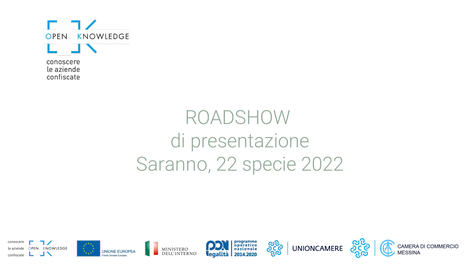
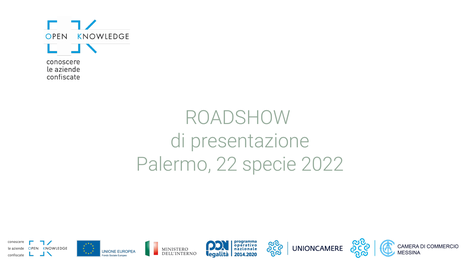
Saranno: Saranno -> Palermo
